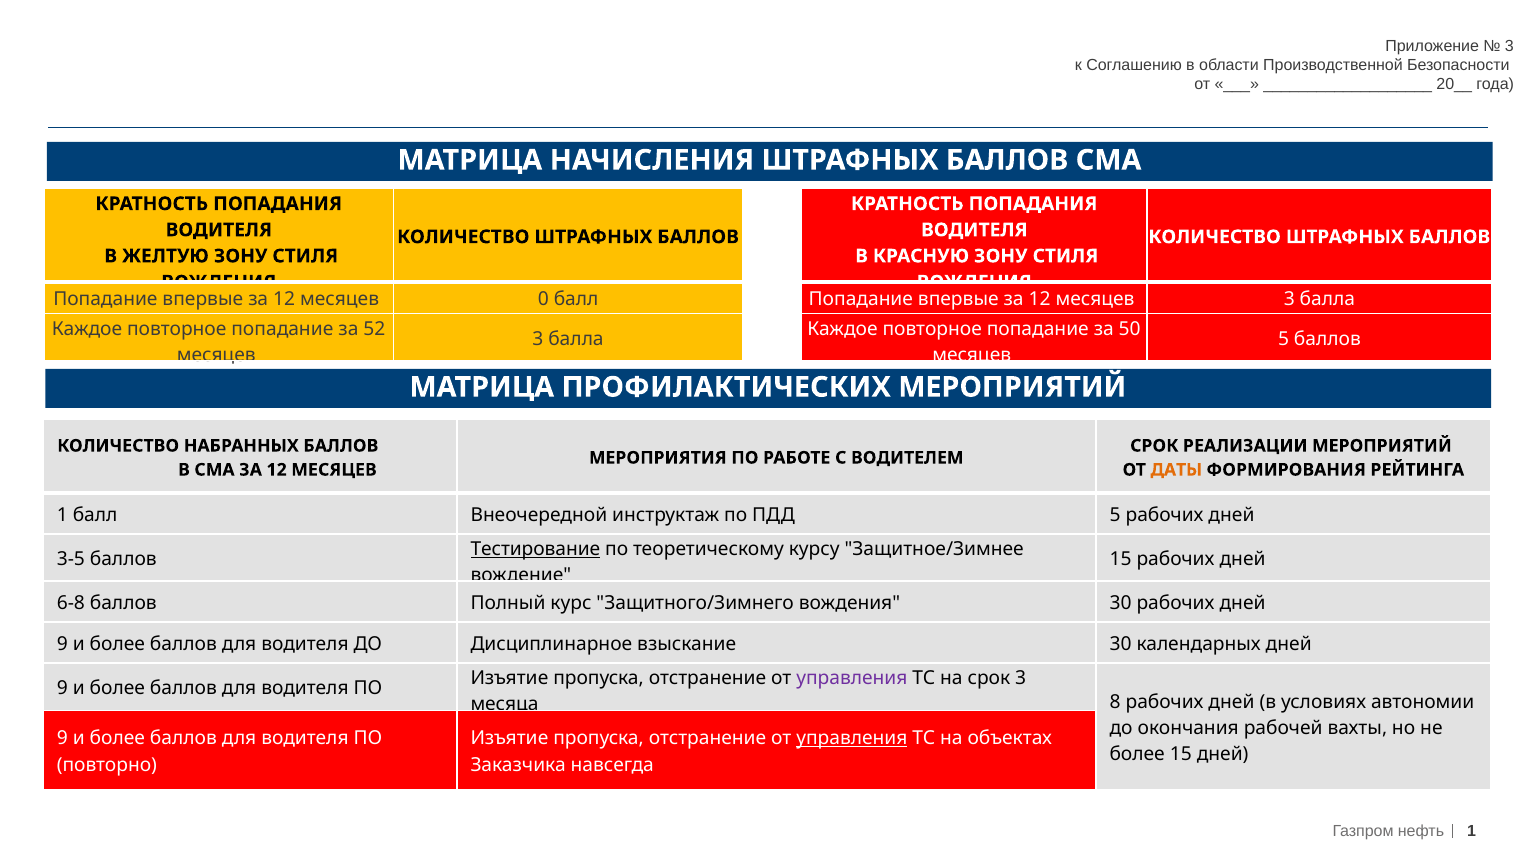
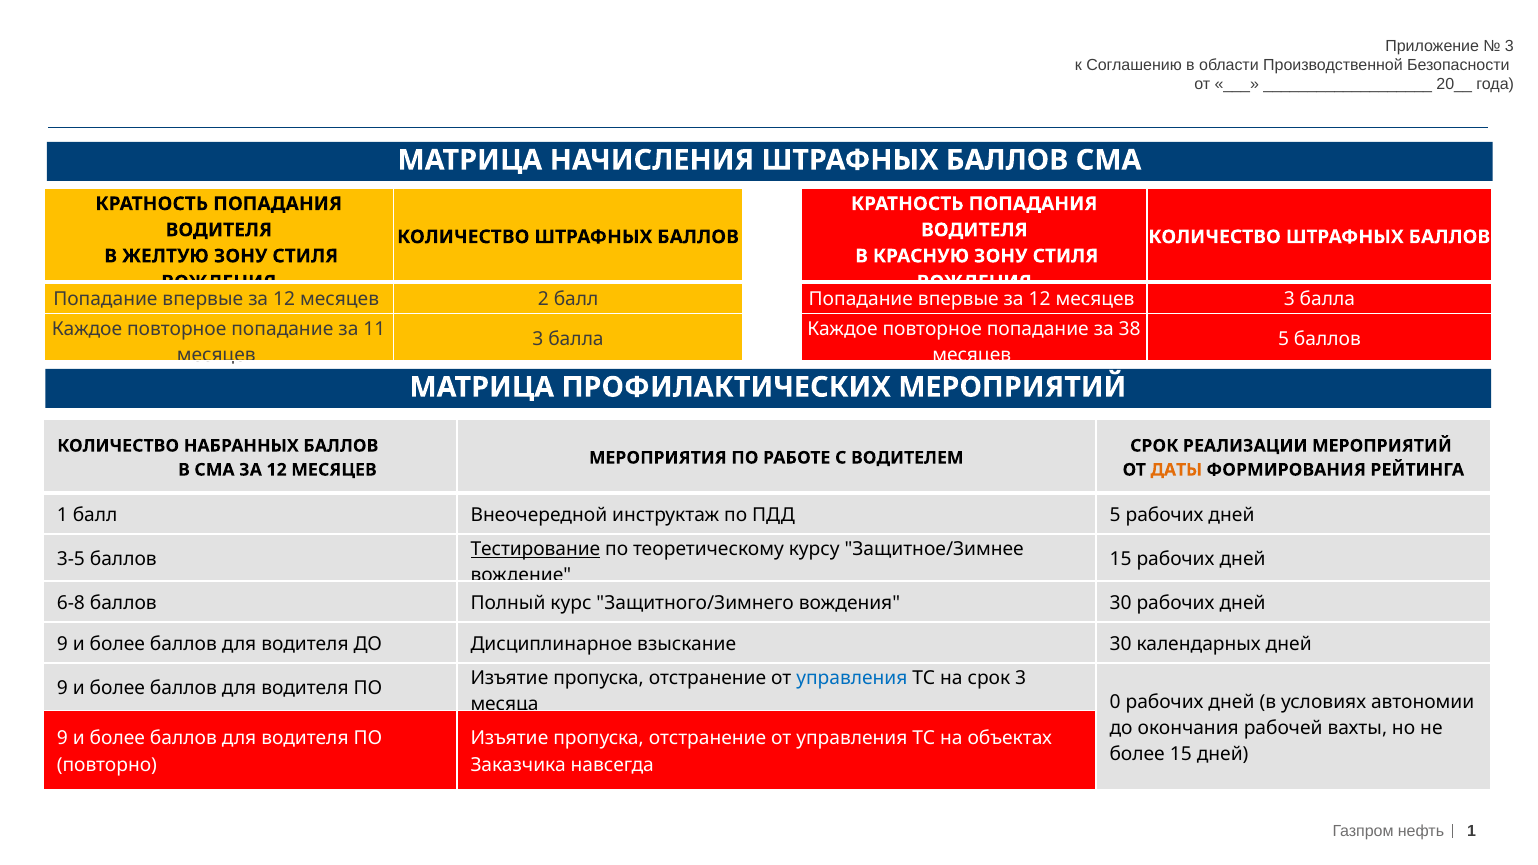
0: 0 -> 2
52: 52 -> 11
50: 50 -> 38
управления at (852, 678) colour: purple -> blue
8: 8 -> 0
управления at (852, 739) underline: present -> none
